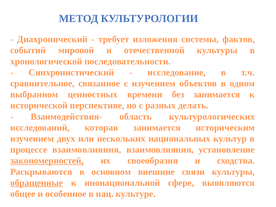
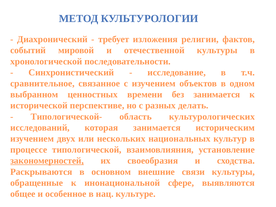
системы: системы -> религии
Взаимодействия-: Взаимодействия- -> Типологической-
процессе взаимовлияния: взаимовлияния -> типологической
обращенные underline: present -> none
